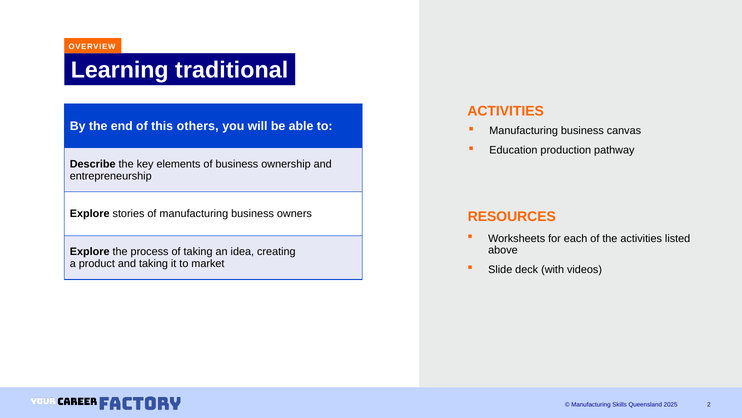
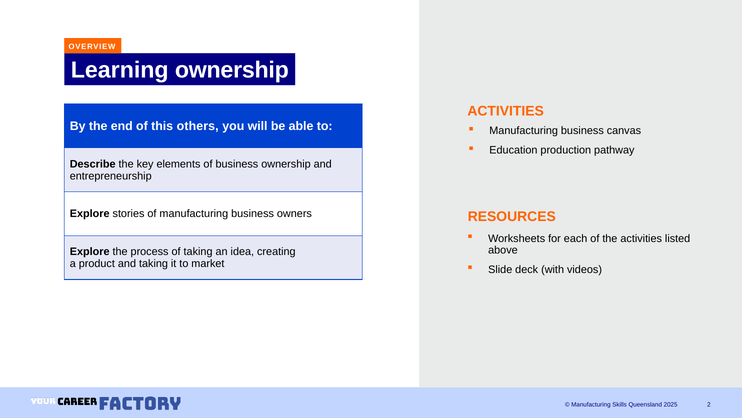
Learning traditional: traditional -> ownership
